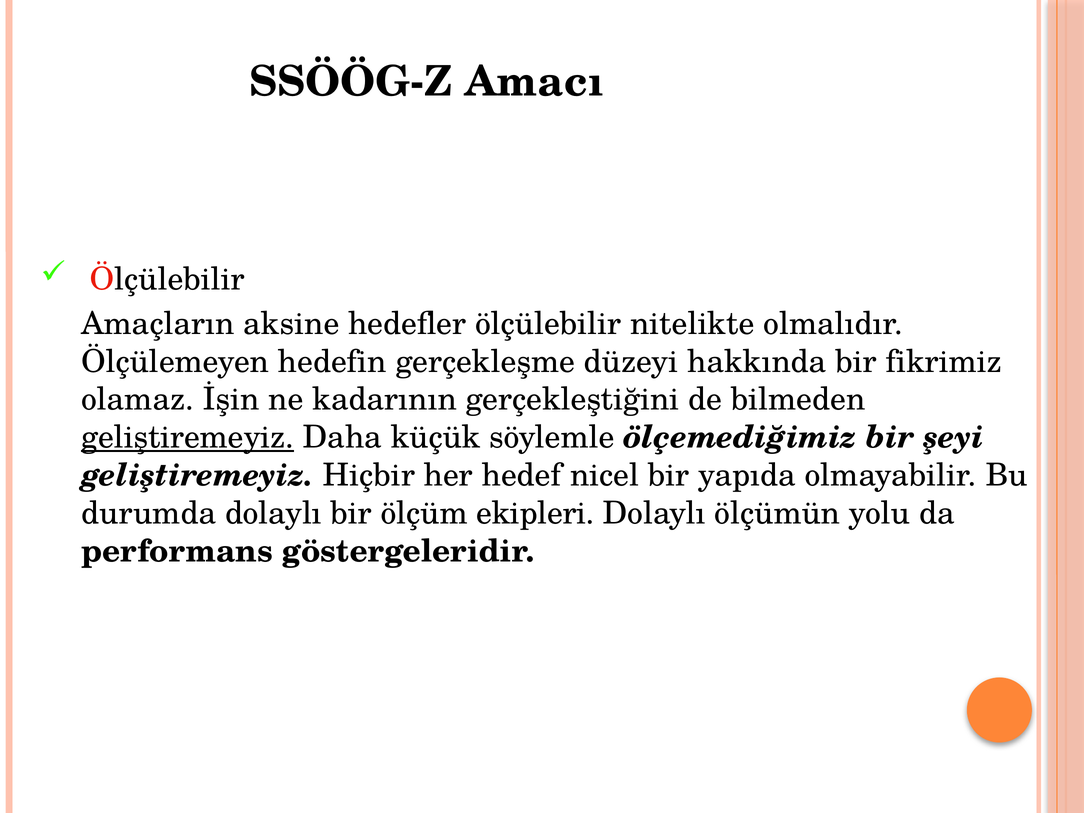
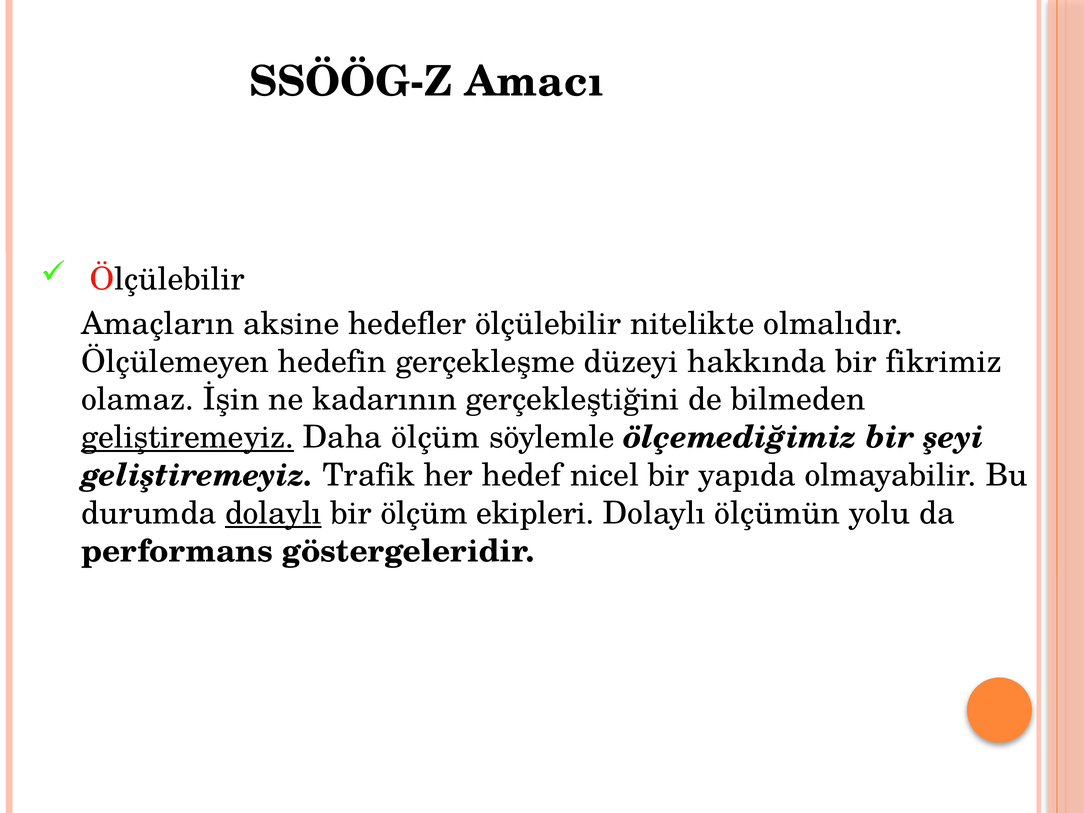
Daha küçük: küçük -> ölçüm
Hiçbir: Hiçbir -> Trafik
dolaylı at (273, 513) underline: none -> present
